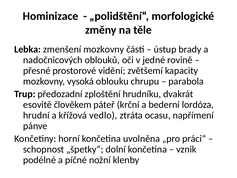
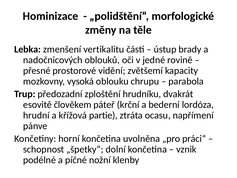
zmenšení mozkovny: mozkovny -> vertikalitu
vedlo: vedlo -> partie
